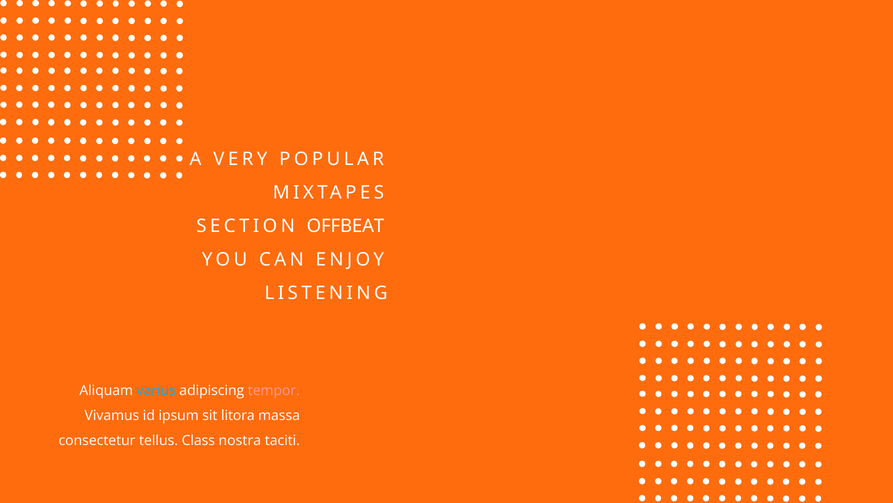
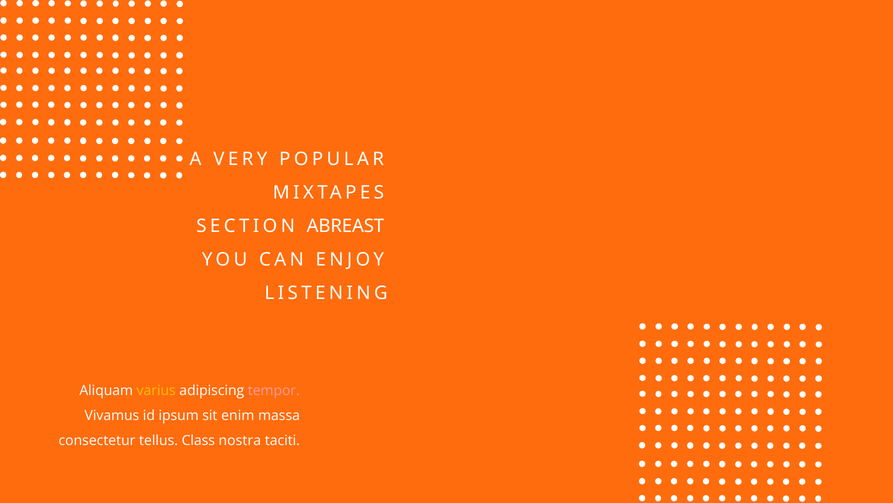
OFFBEAT: OFFBEAT -> ABREAST
varius colour: light blue -> yellow
litora: litora -> enim
